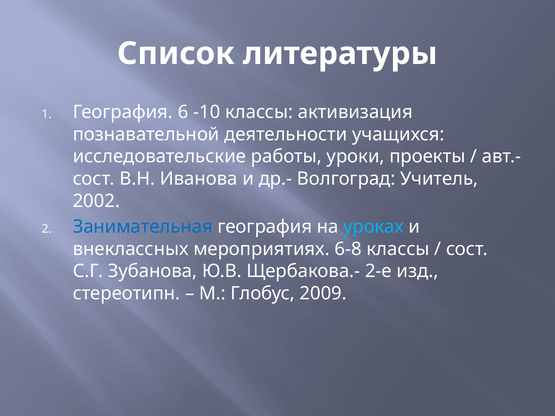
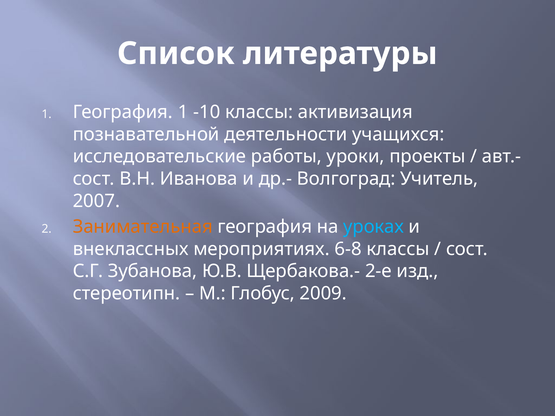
География 6: 6 -> 1
2002: 2002 -> 2007
Занимательная colour: blue -> orange
